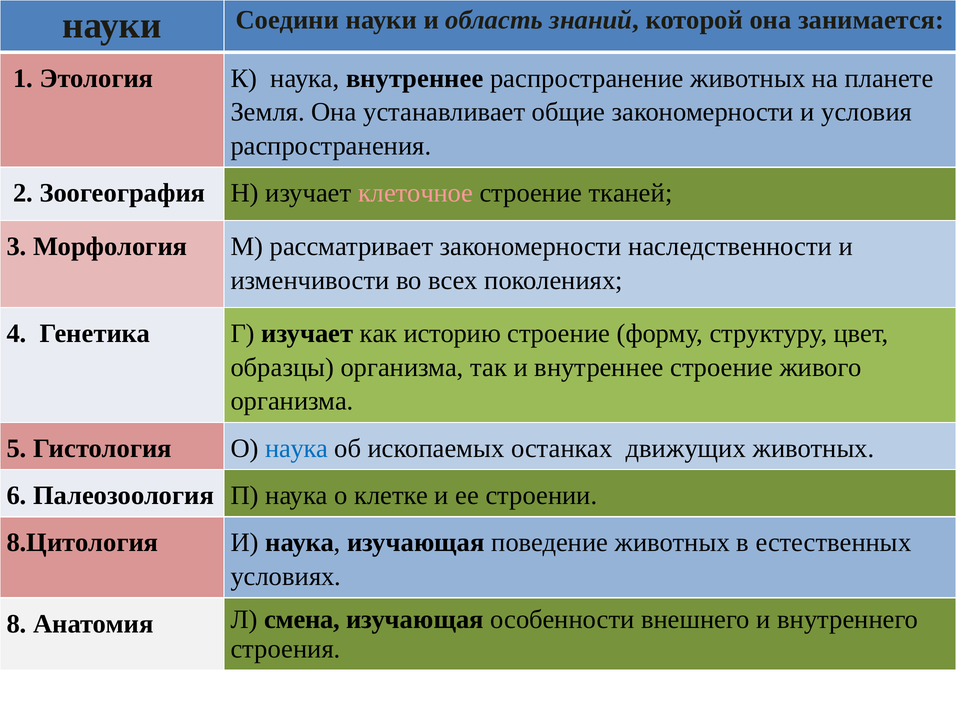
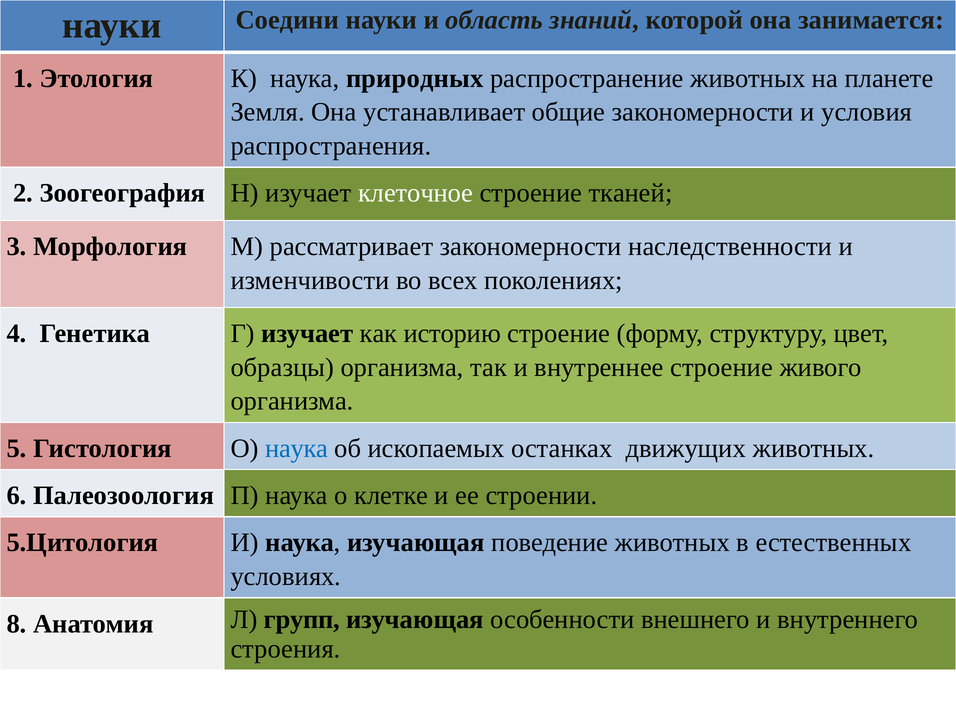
наука внутреннее: внутреннее -> природных
клеточное colour: pink -> white
8.Цитология: 8.Цитология -> 5.Цитология
смена: смена -> групп
